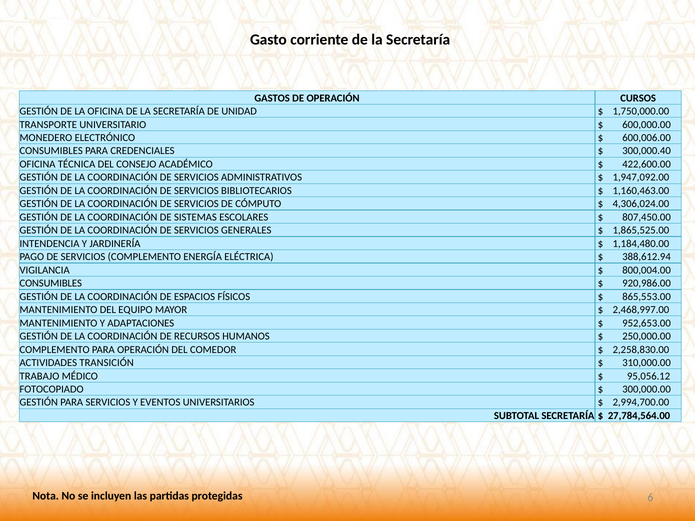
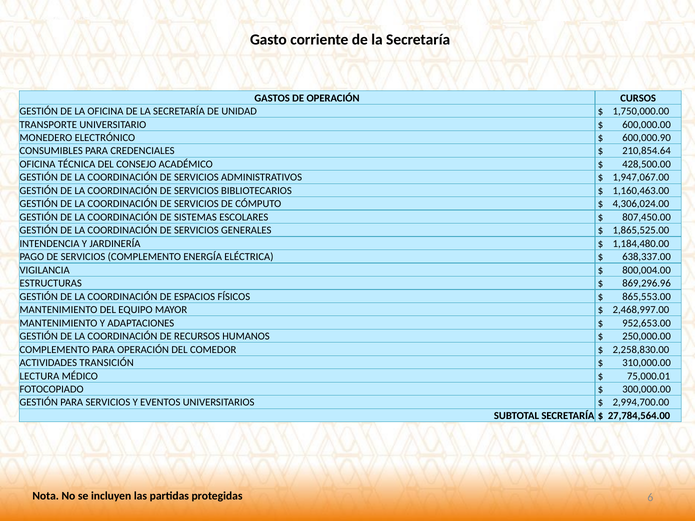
600,006.00: 600,006.00 -> 600,000.90
300,000.40: 300,000.40 -> 210,854.64
422,600.00: 422,600.00 -> 428,500.00
1,947,092.00: 1,947,092.00 -> 1,947,067.00
388,612.94: 388,612.94 -> 638,337.00
CONSUMIBLES at (51, 283): CONSUMIBLES -> ESTRUCTURAS
920,986.00: 920,986.00 -> 869,296.96
TRABAJO: TRABAJO -> LECTURA
95,056.12: 95,056.12 -> 75,000.01
